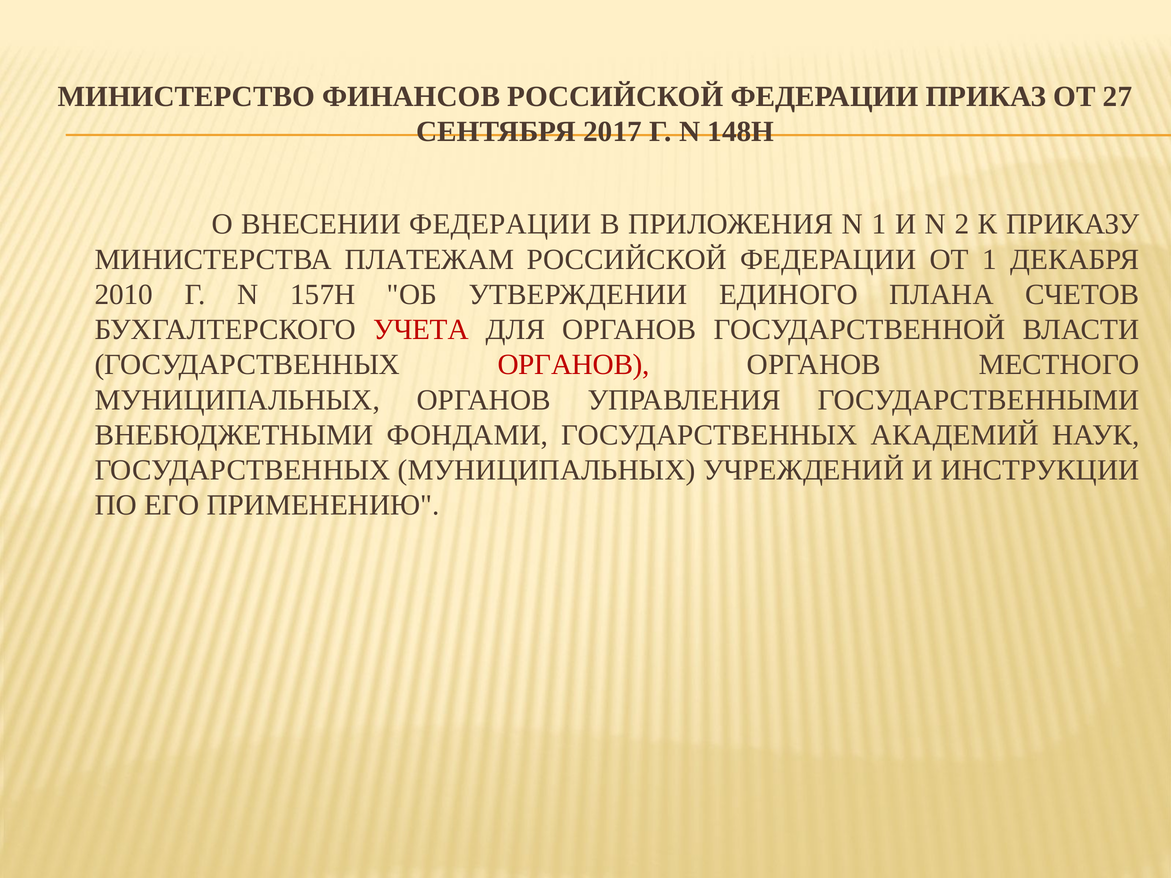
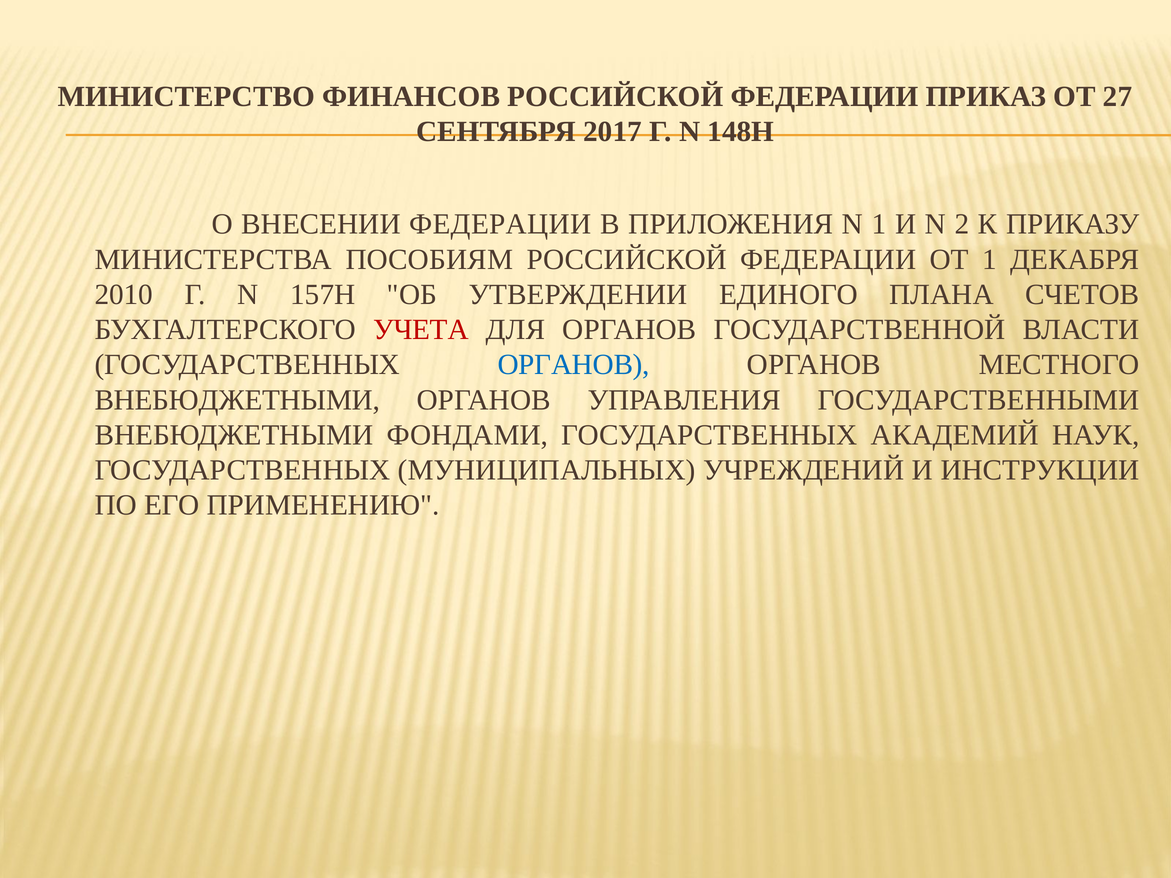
ПЛАТЕЖАМ: ПЛАТЕЖАМ -> ПОСОБИЯМ
ОРГАНОВ at (574, 365) colour: red -> blue
МУНИЦИПАЛЬНЫХ at (237, 400): МУНИЦИПАЛЬНЫХ -> ВНЕБЮДЖЕТНЫМИ
